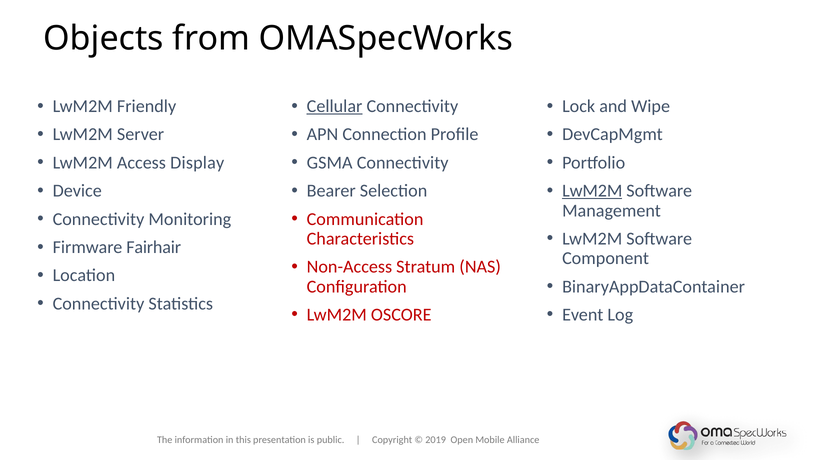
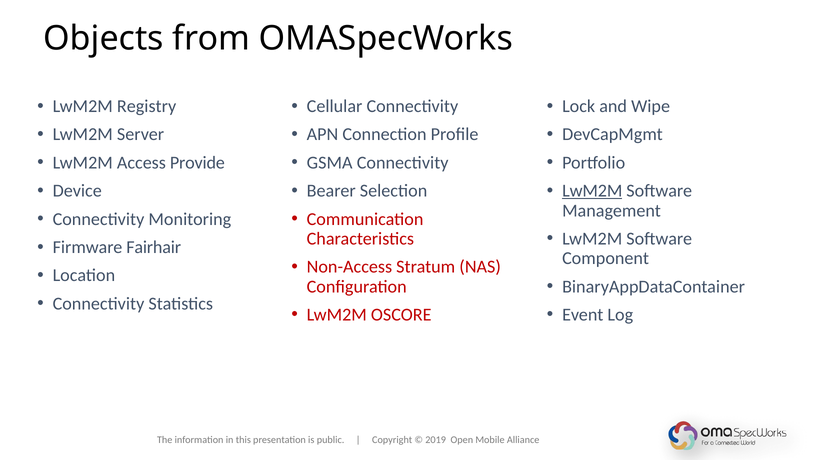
Friendly: Friendly -> Registry
Cellular underline: present -> none
Display: Display -> Provide
